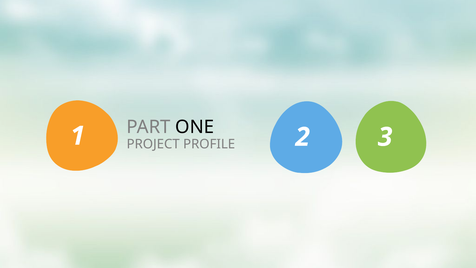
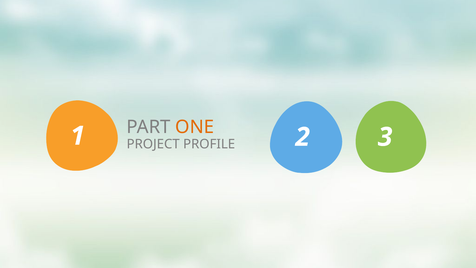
ONE colour: black -> orange
